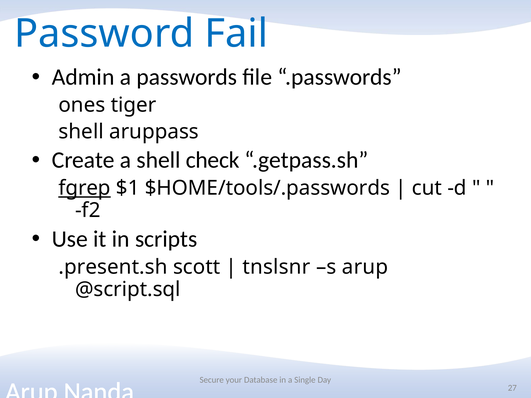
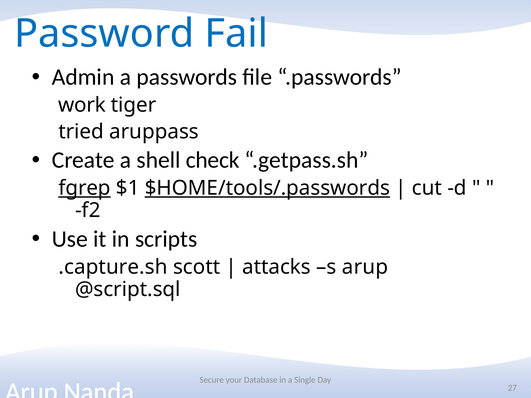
ones: ones -> work
shell at (81, 132): shell -> tried
$HOME/tools/.passwords underline: none -> present
.present.sh: .present.sh -> .capture.sh
tnslsnr: tnslsnr -> attacks
